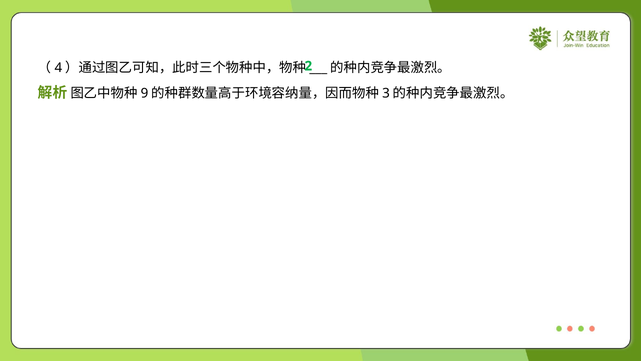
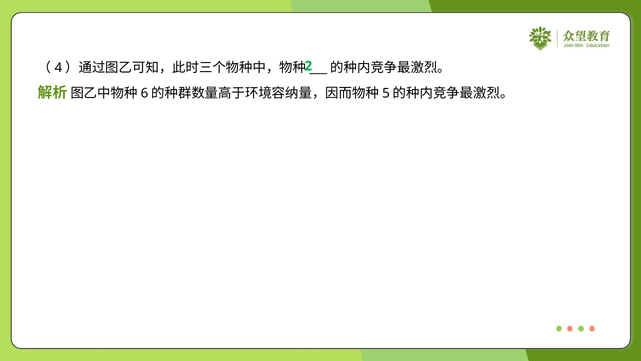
9: 9 -> 6
3: 3 -> 5
